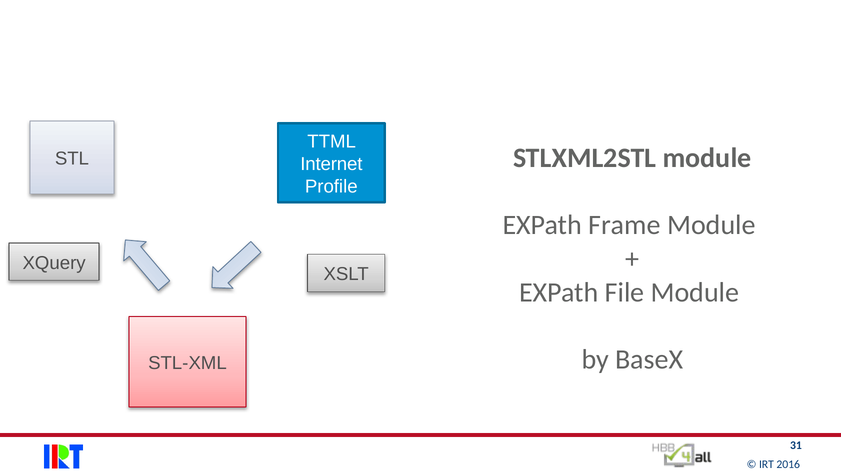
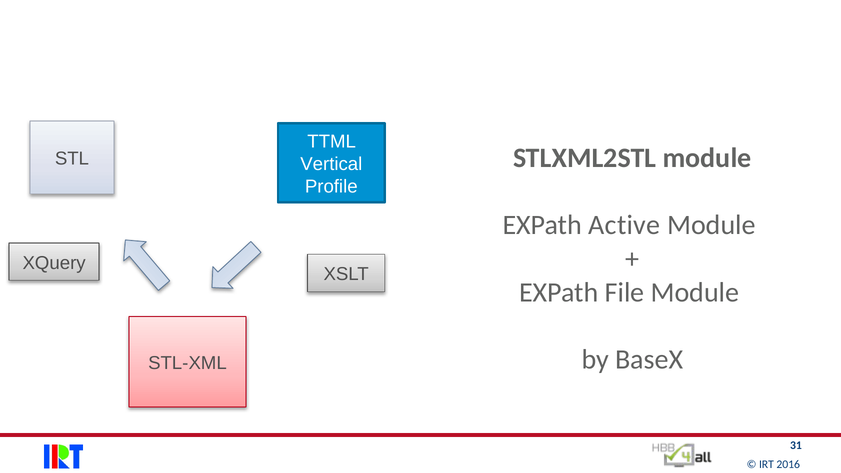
Internet: Internet -> Vertical
Frame: Frame -> Active
